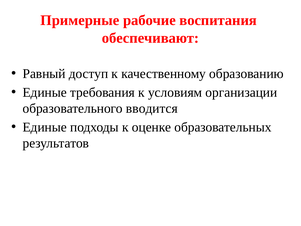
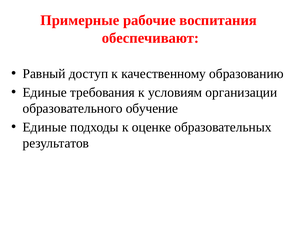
вводится: вводится -> обучение
